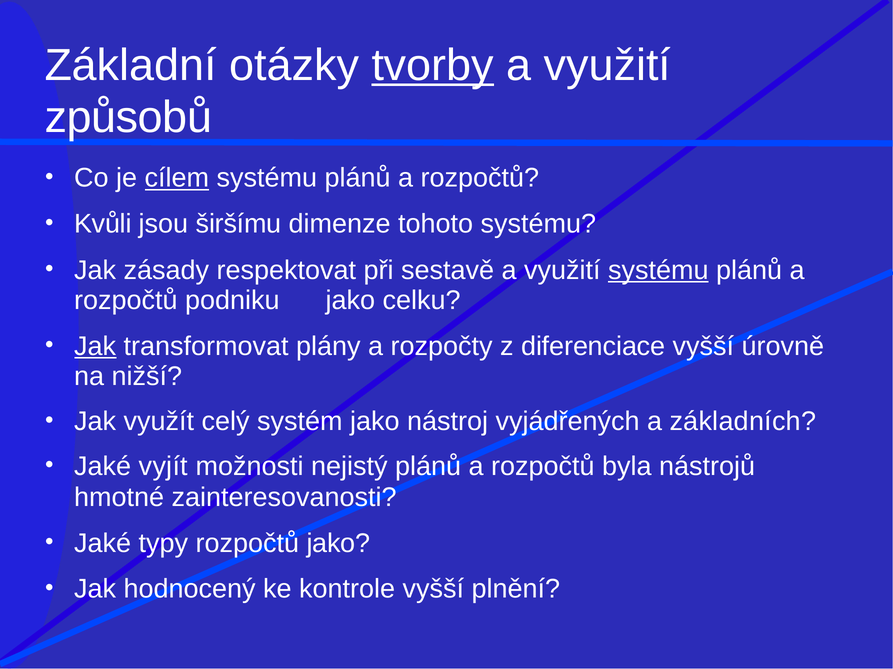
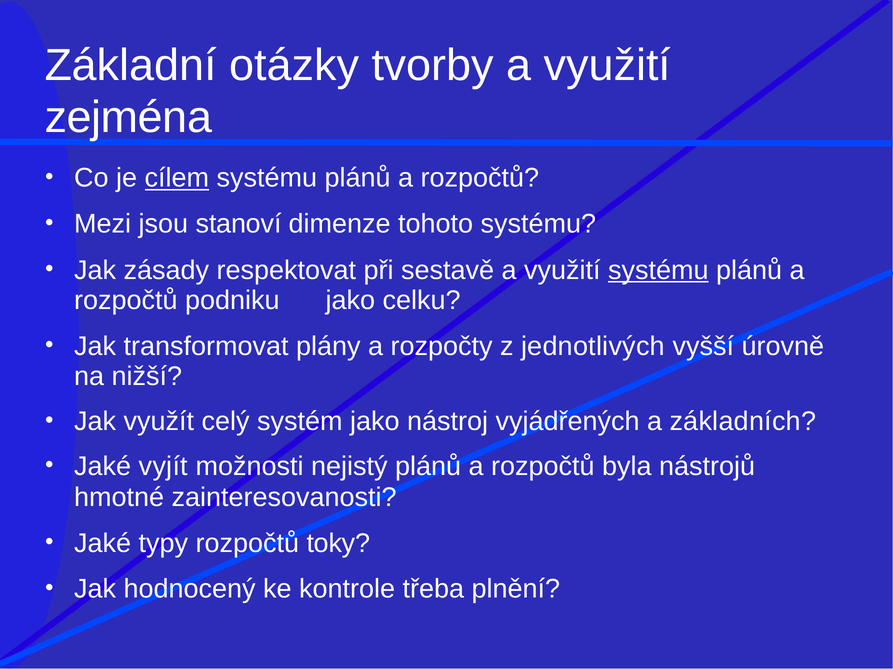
tvorby underline: present -> none
způsobů: způsobů -> zejména
Kvůli: Kvůli -> Mezi
širšímu: širšímu -> stanoví
Jak at (95, 347) underline: present -> none
diferenciace: diferenciace -> jednotlivých
rozpočtů jako: jako -> toky
kontrole vyšší: vyšší -> třeba
